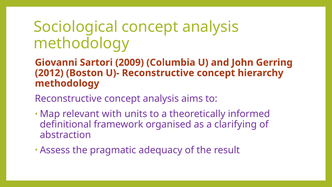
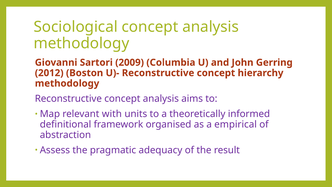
clarifying: clarifying -> empirical
